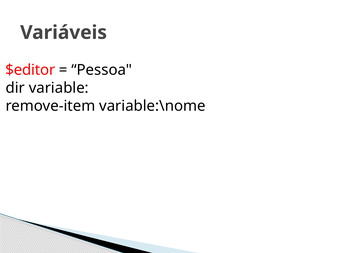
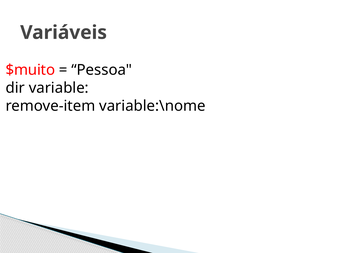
$editor: $editor -> $muito
